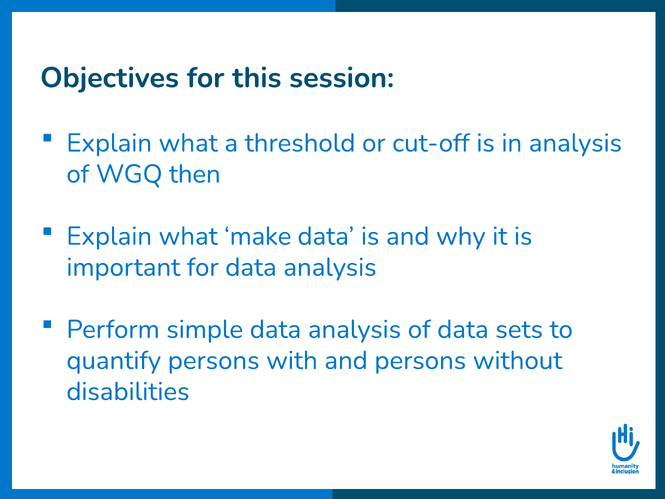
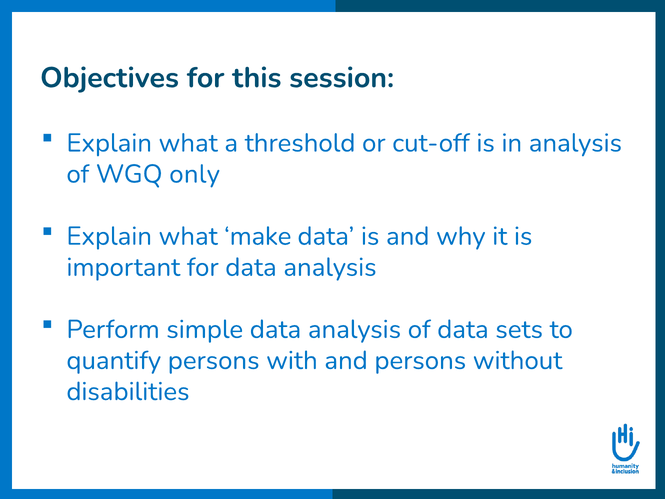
then: then -> only
